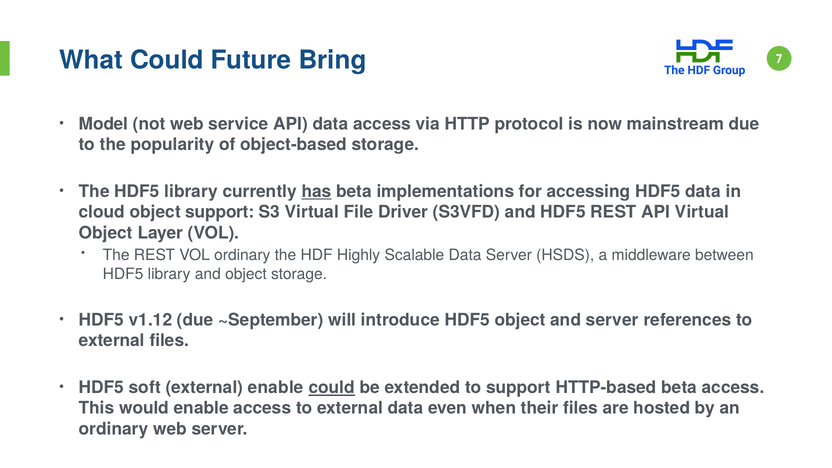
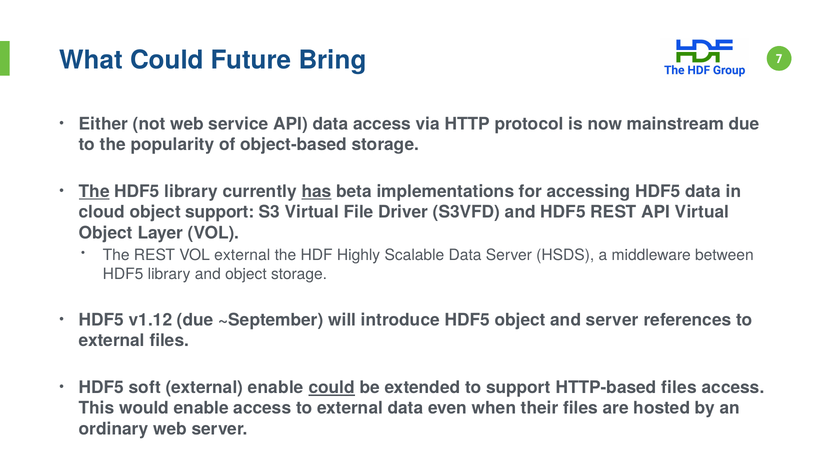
Model: Model -> Either
The at (94, 191) underline: none -> present
VOL ordinary: ordinary -> external
HTTP-based beta: beta -> files
